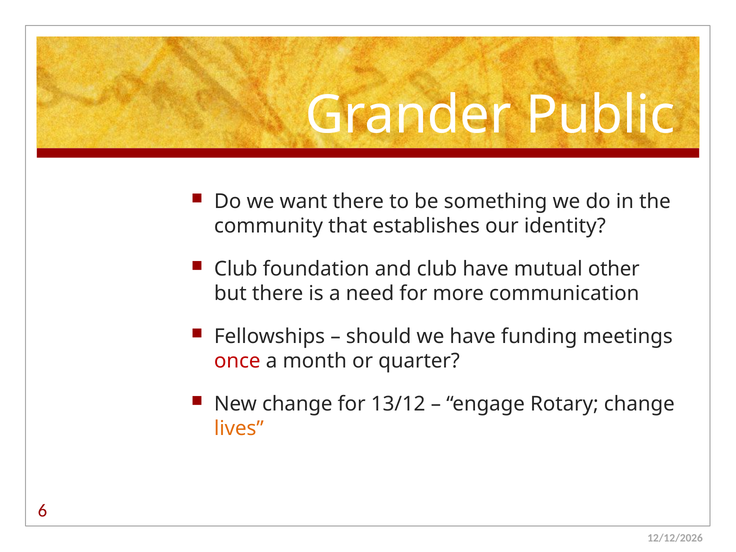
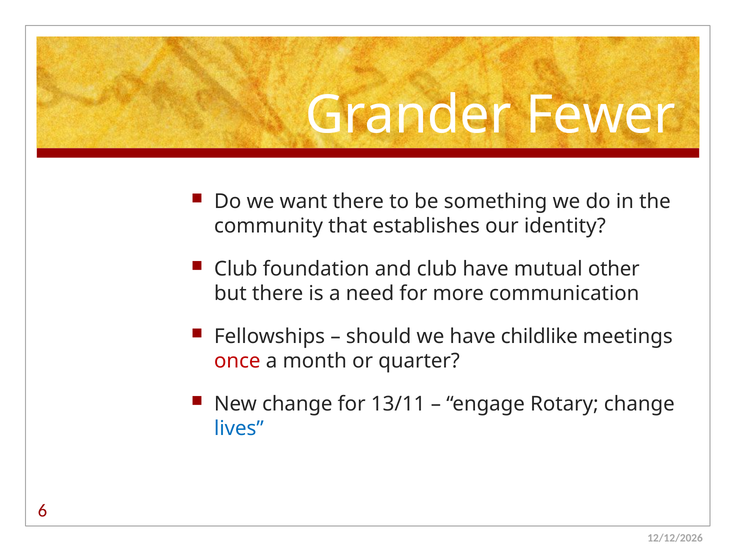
Public: Public -> Fewer
funding: funding -> childlike
13/12: 13/12 -> 13/11
lives colour: orange -> blue
